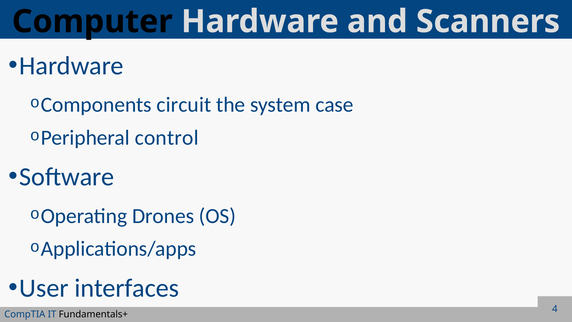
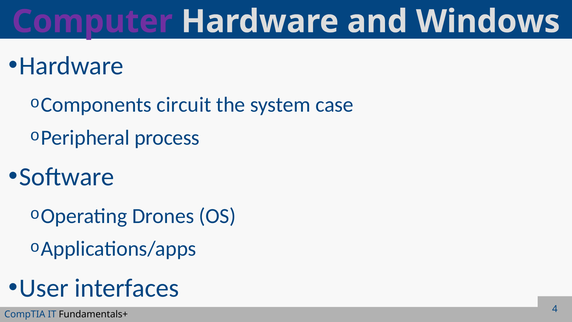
Computer colour: black -> purple
Scanners: Scanners -> Windows
control: control -> process
